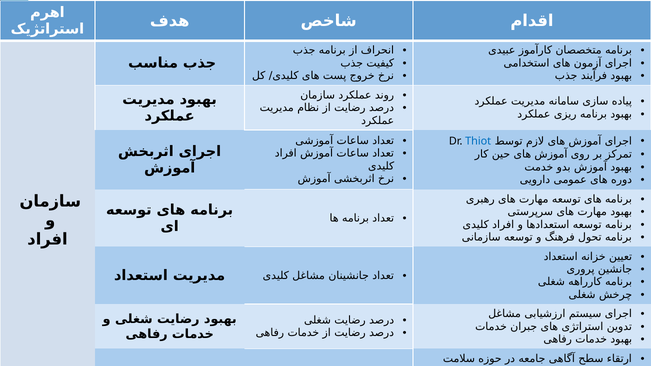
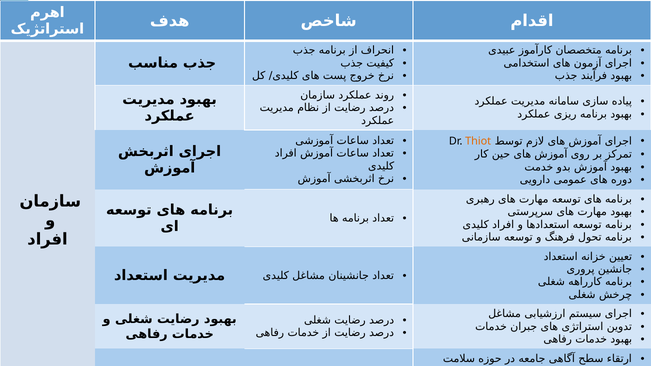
Thiot colour: blue -> orange
